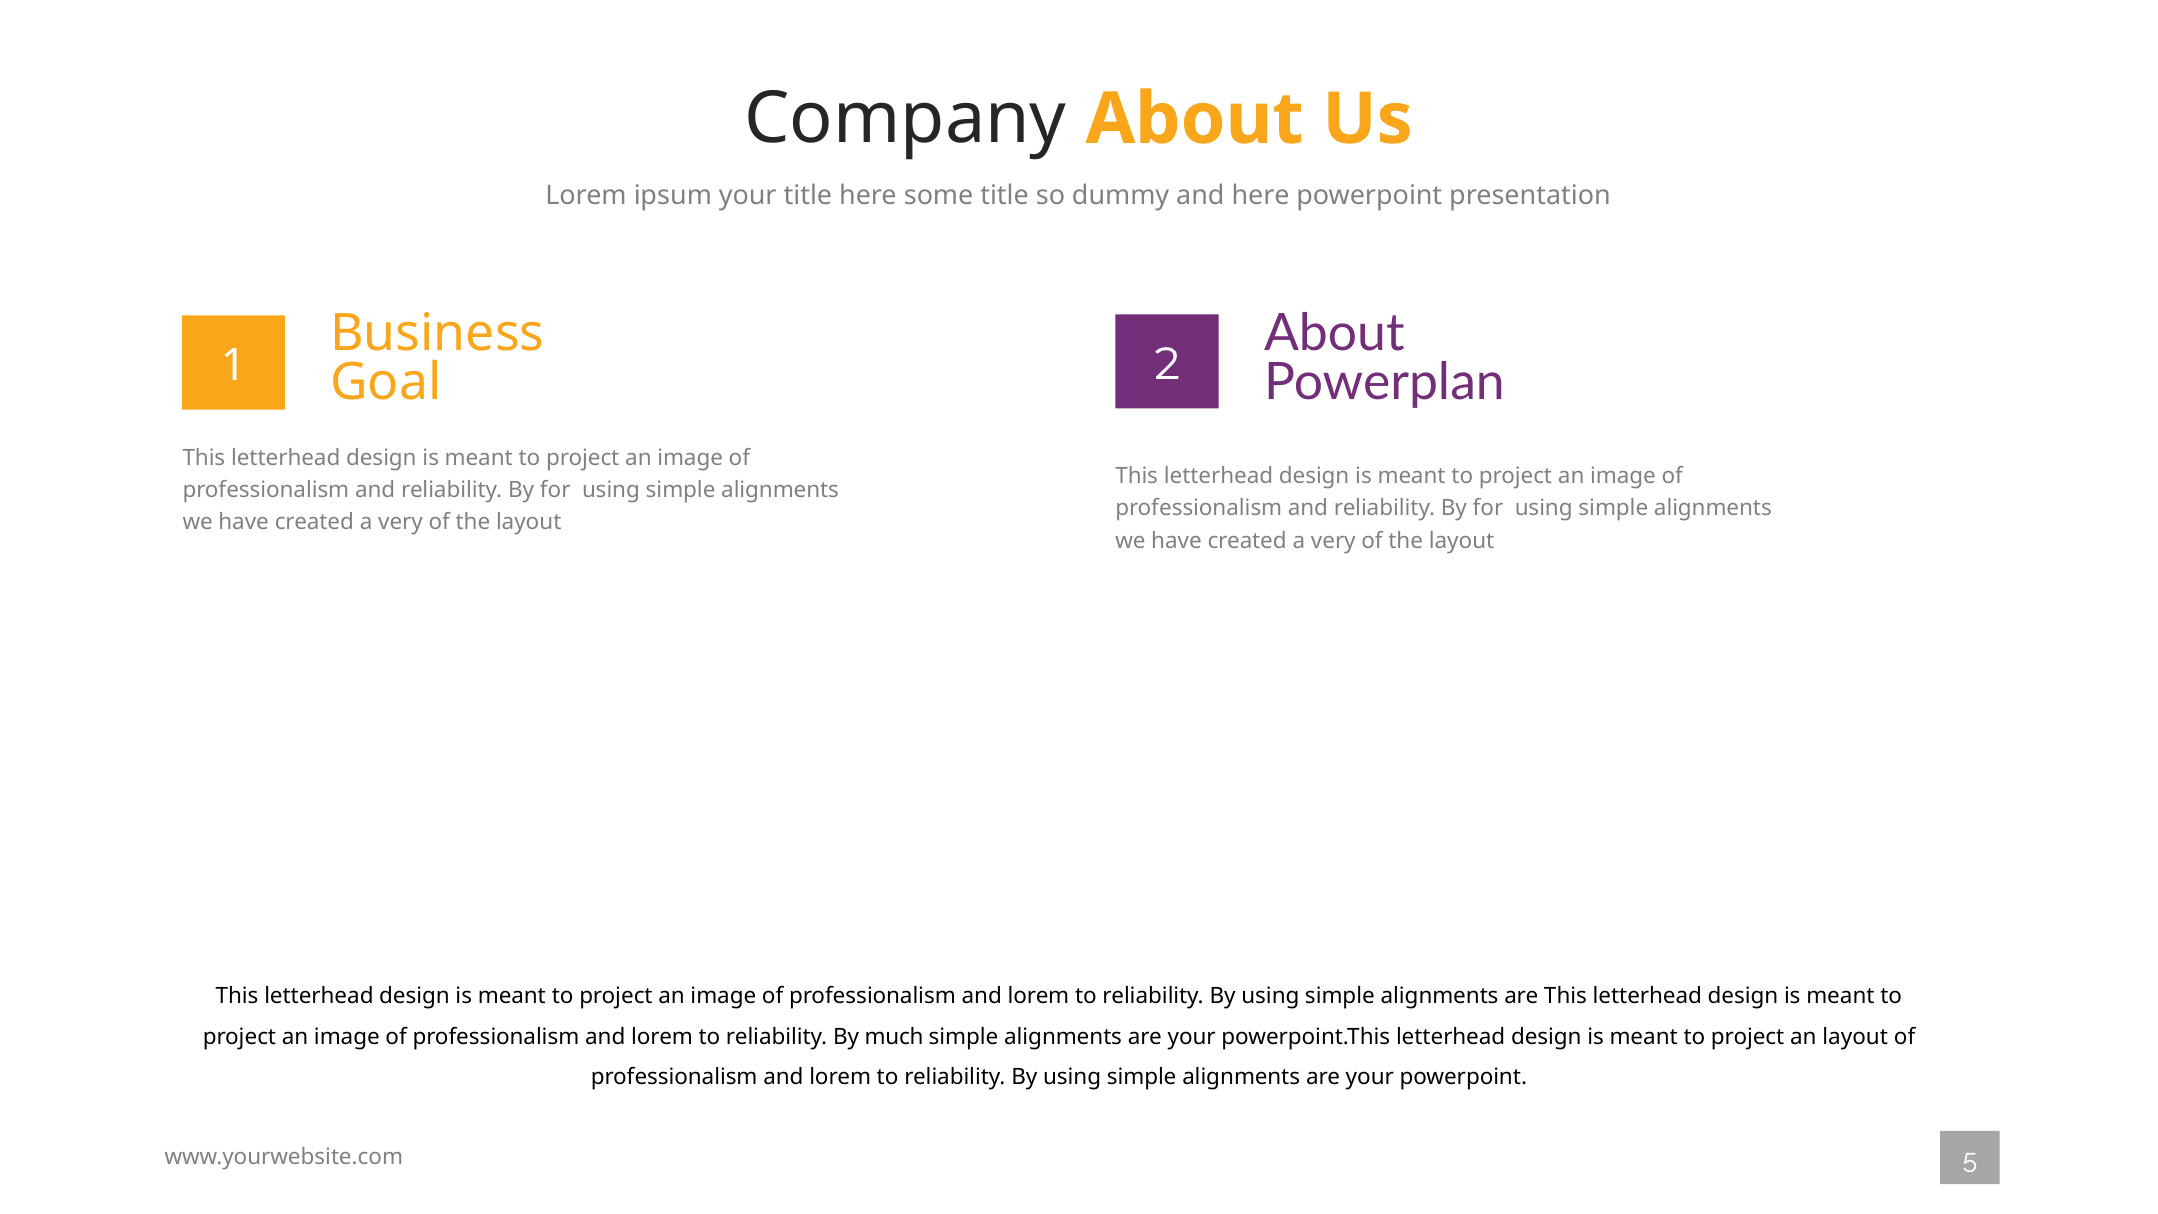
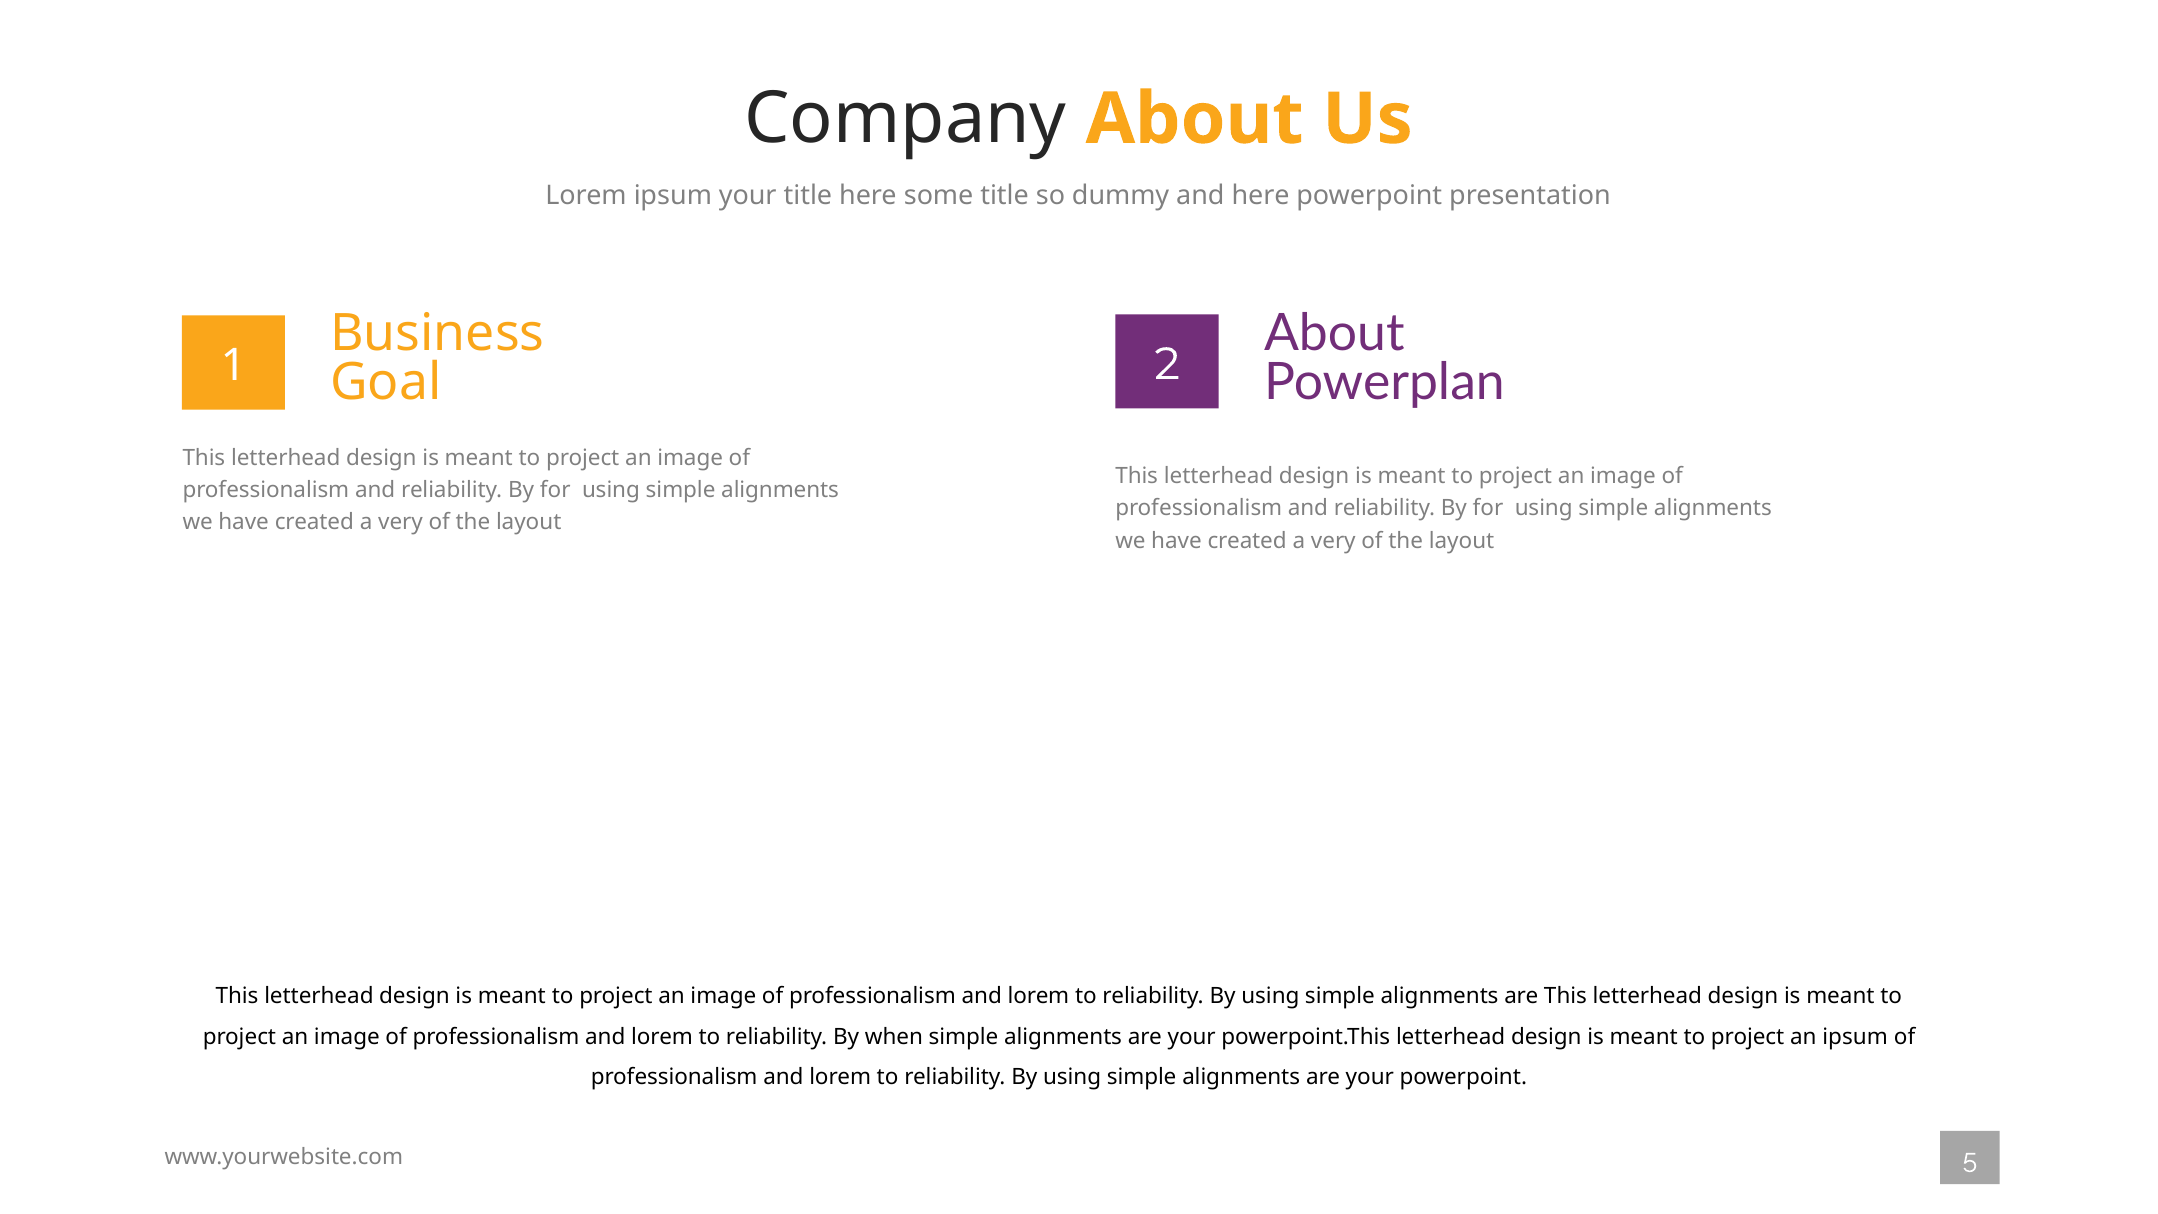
much: much -> when
an layout: layout -> ipsum
